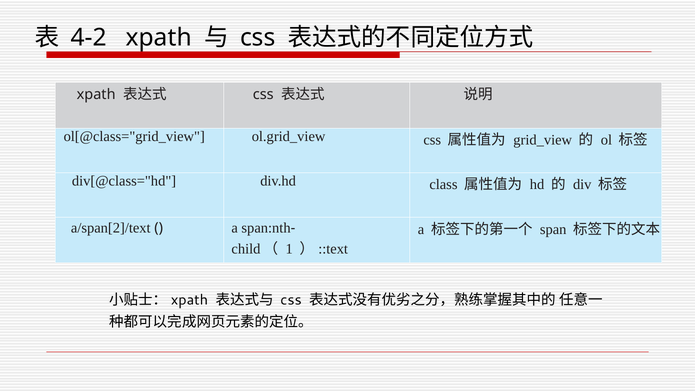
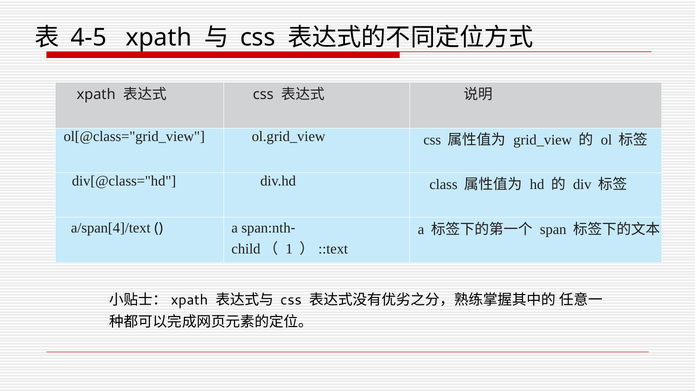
4-2: 4-2 -> 4-5
a/span[2]/text: a/span[2]/text -> a/span[4]/text
